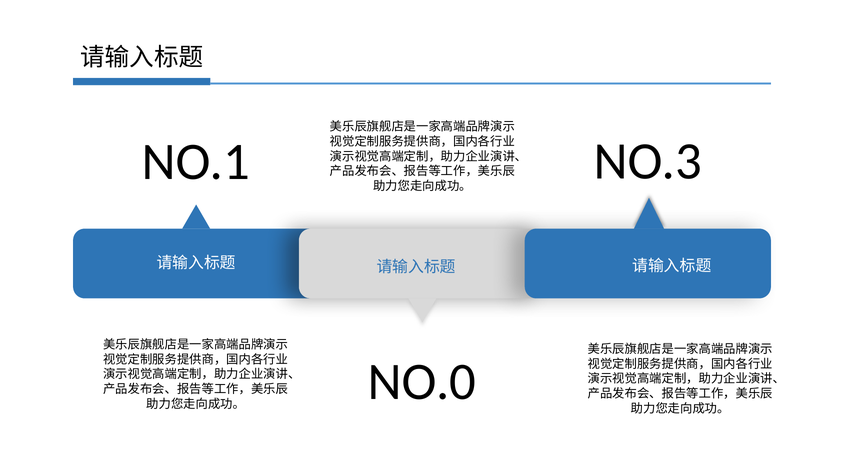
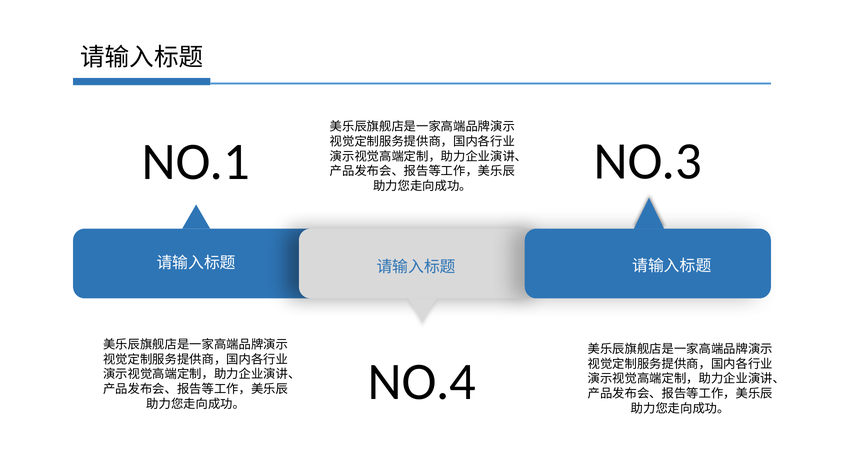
NO.0: NO.0 -> NO.4
